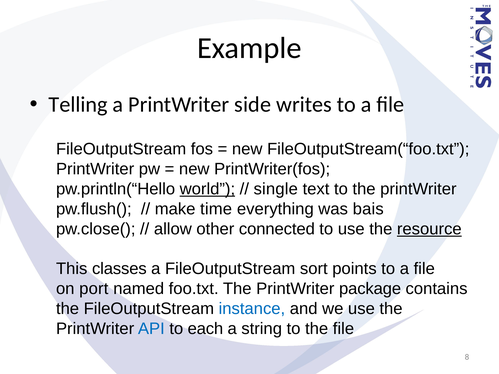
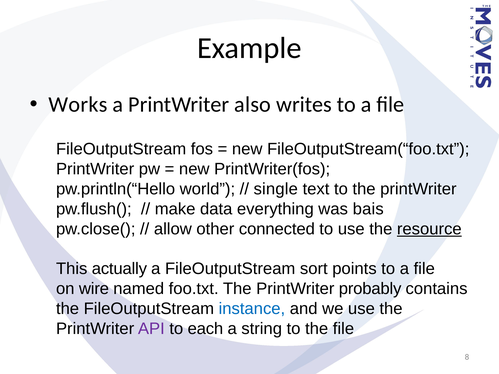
Telling: Telling -> Works
side: side -> also
world underline: present -> none
time: time -> data
classes: classes -> actually
port: port -> wire
package: package -> probably
API colour: blue -> purple
